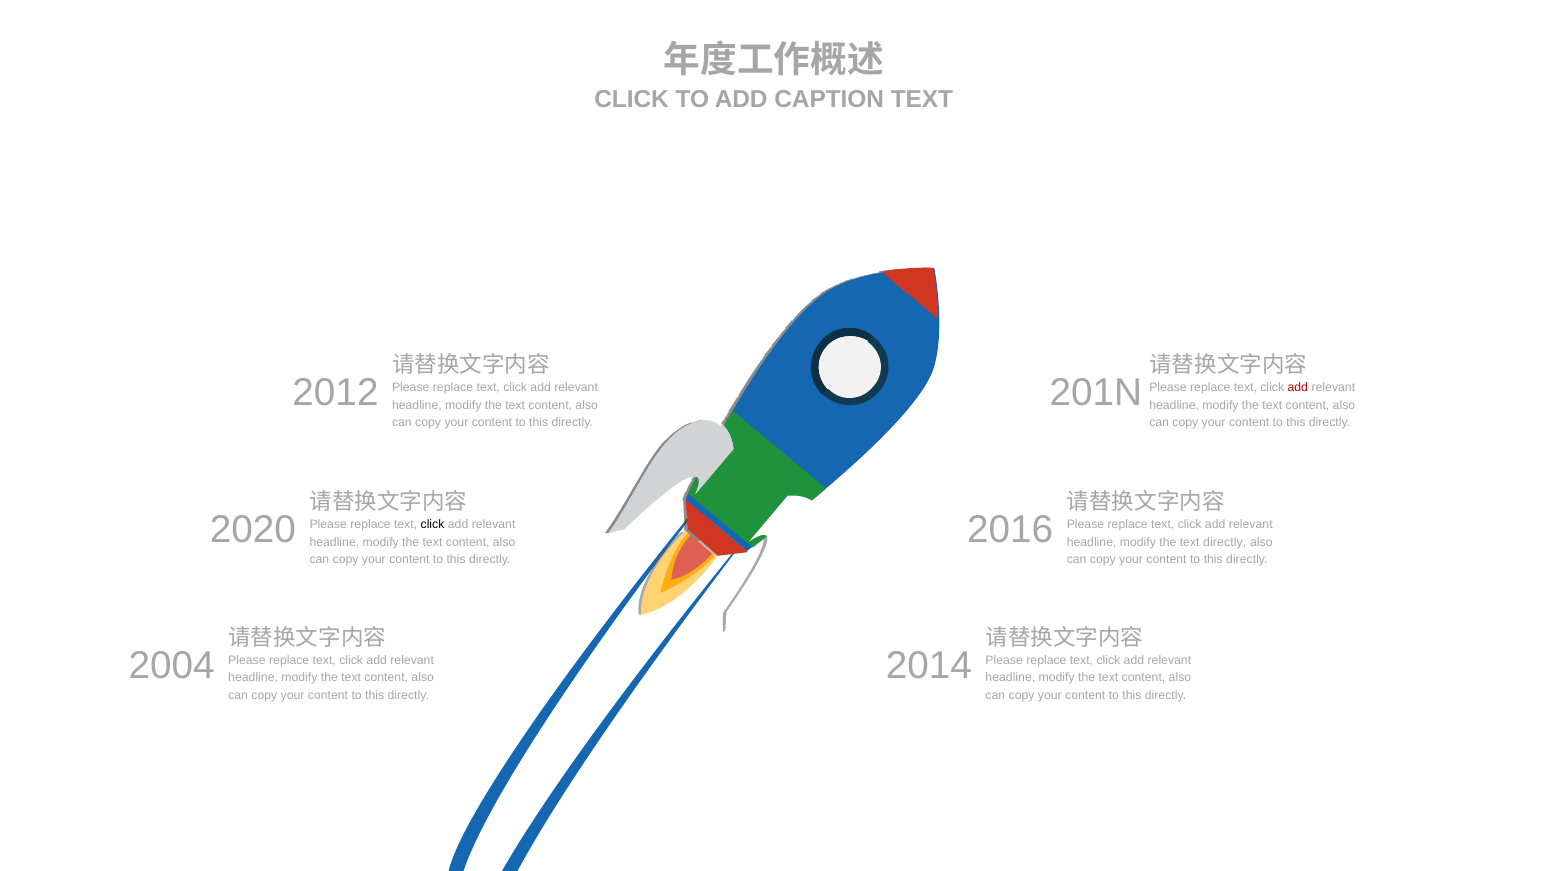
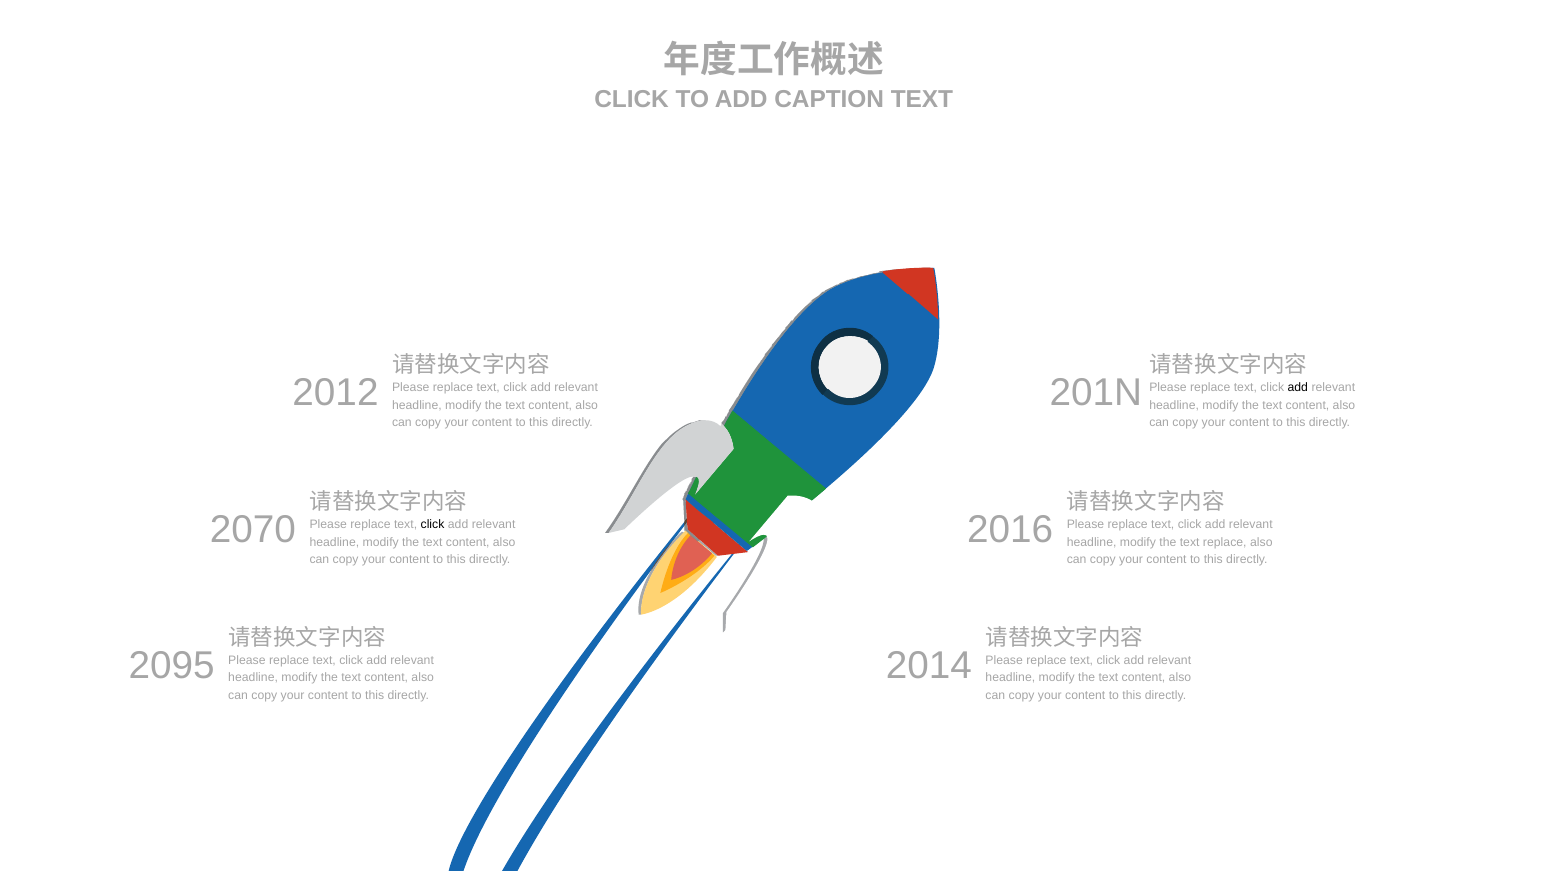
add at (1298, 387) colour: red -> black
2020: 2020 -> 2070
text directly: directly -> replace
2004: 2004 -> 2095
